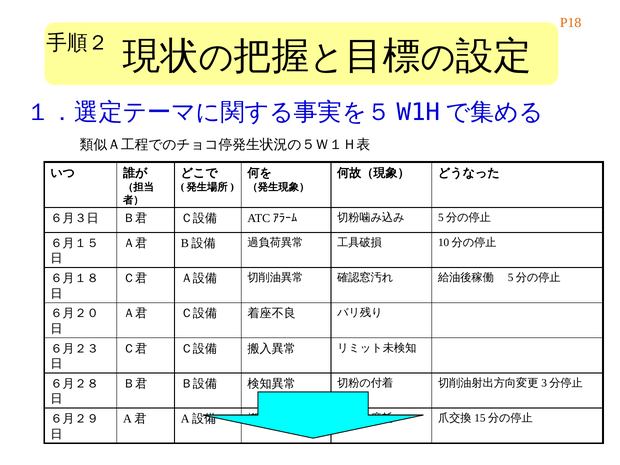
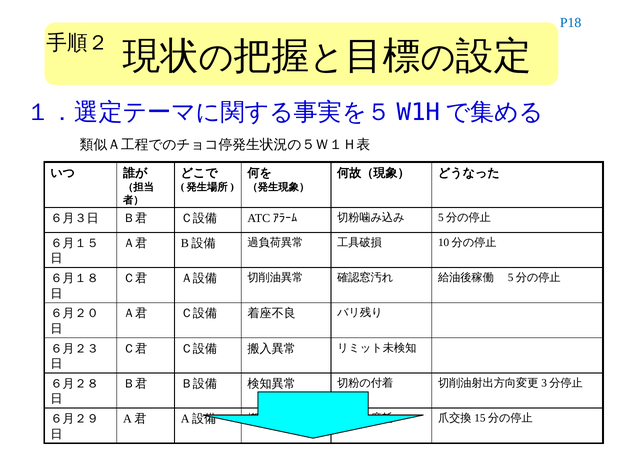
P18 colour: orange -> blue
